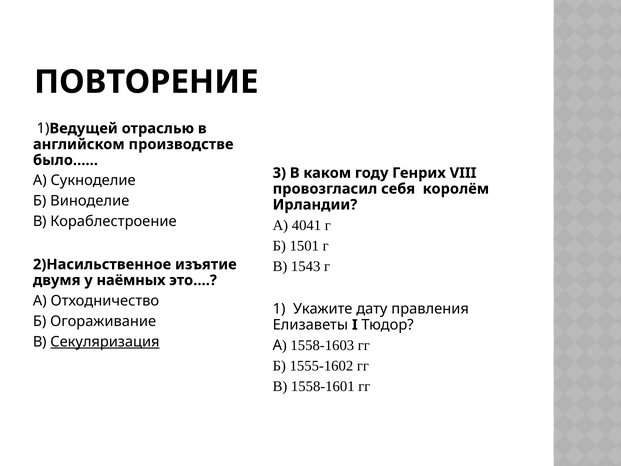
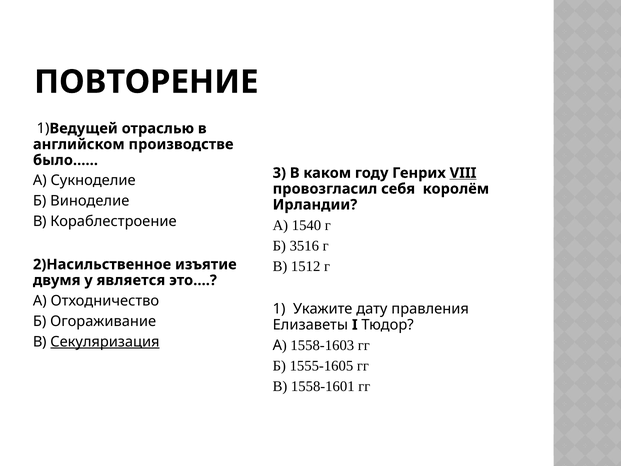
VIII underline: none -> present
4041: 4041 -> 1540
1501: 1501 -> 3516
1543: 1543 -> 1512
наёмных: наёмных -> является
1555-1602: 1555-1602 -> 1555-1605
